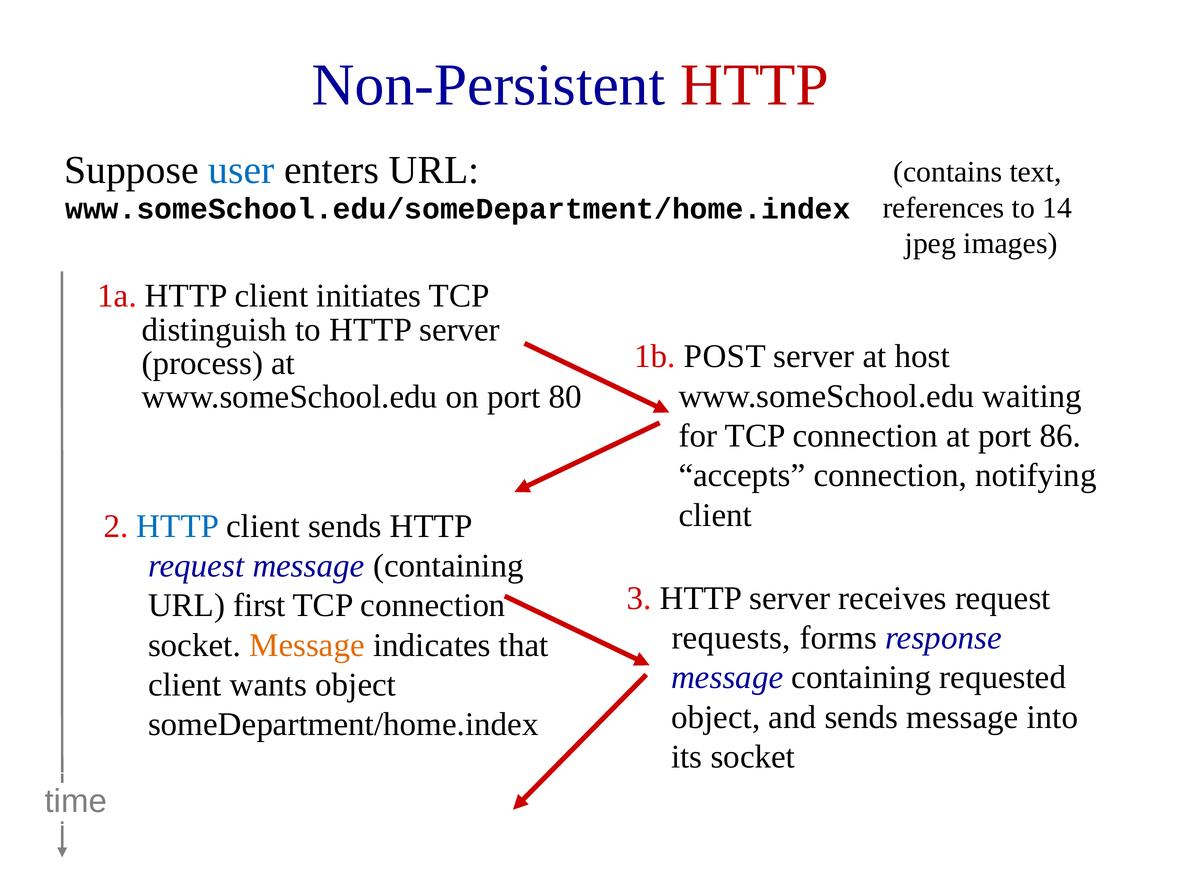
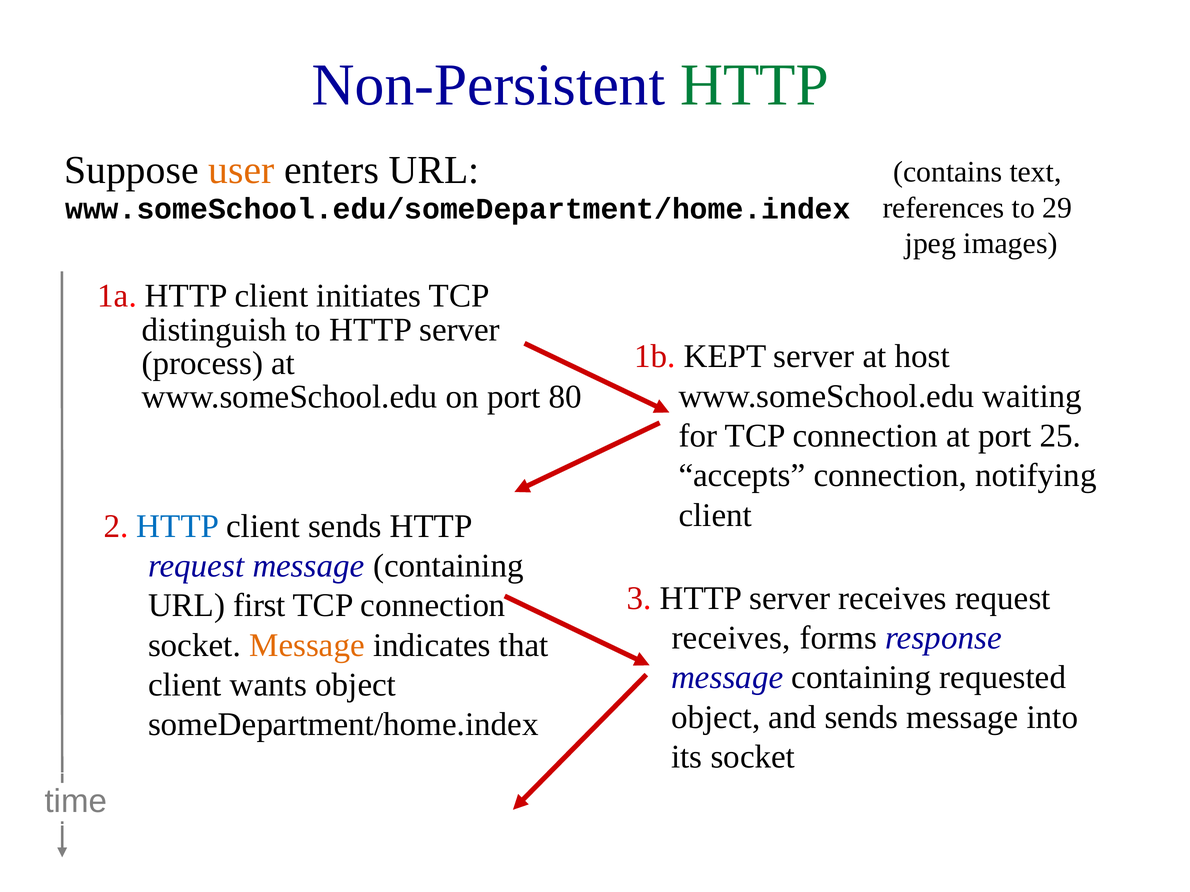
HTTP at (754, 85) colour: red -> green
user colour: blue -> orange
14: 14 -> 29
POST: POST -> KEPT
86: 86 -> 25
requests at (731, 638): requests -> receives
